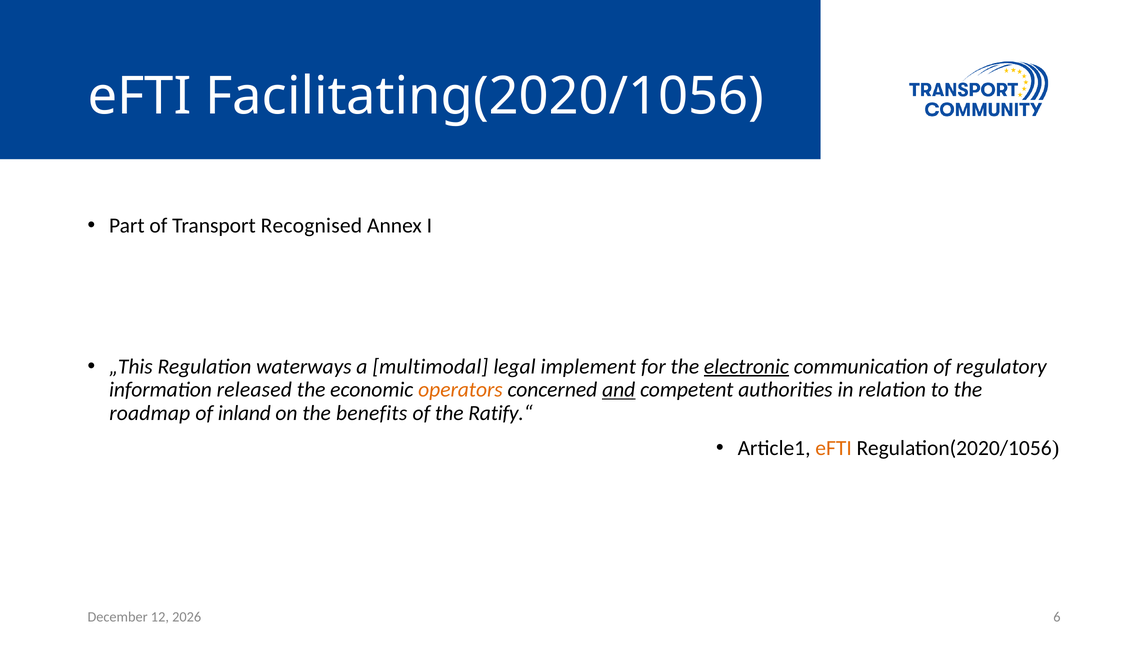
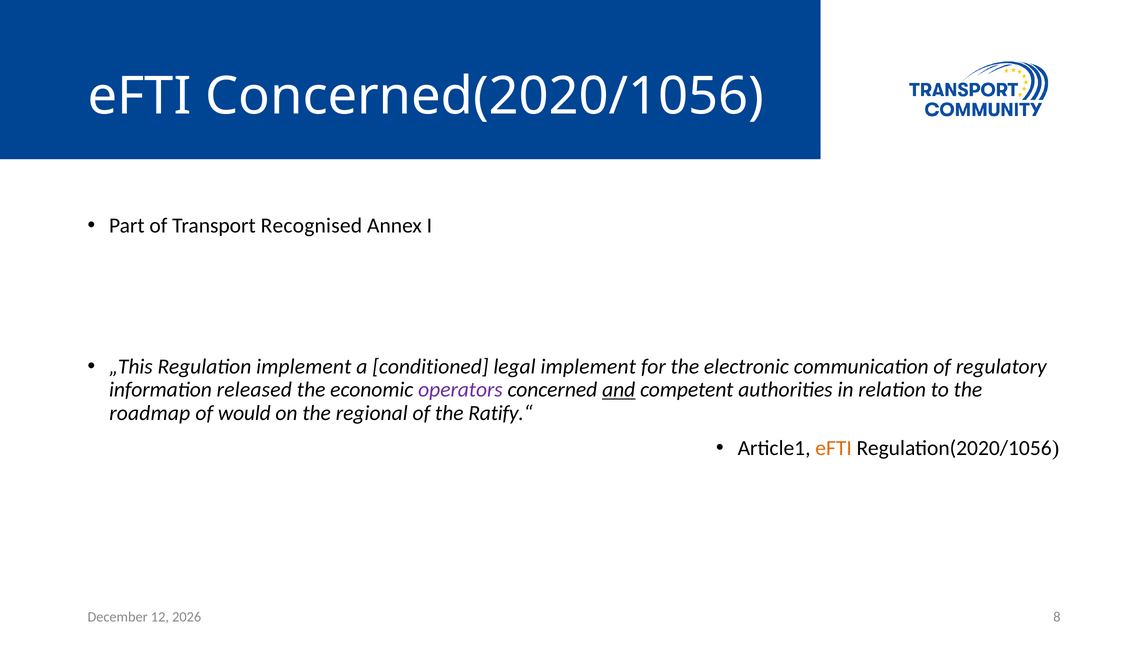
Facilitating(2020/1056: Facilitating(2020/1056 -> Concerned(2020/1056
Regulation waterways: waterways -> implement
multimodal: multimodal -> conditioned
electronic underline: present -> none
operators colour: orange -> purple
inland: inland -> would
benefits: benefits -> regional
6: 6 -> 8
